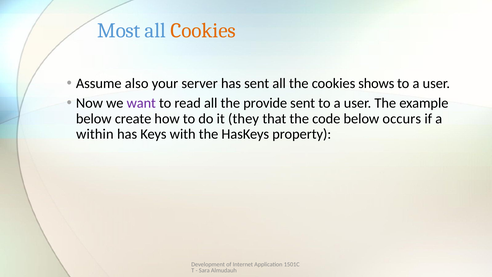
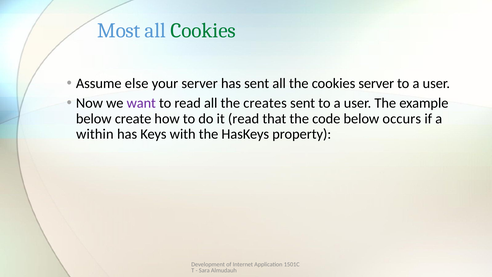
Cookies at (203, 31) colour: orange -> green
also: also -> else
cookies shows: shows -> server
provide: provide -> creates
it they: they -> read
